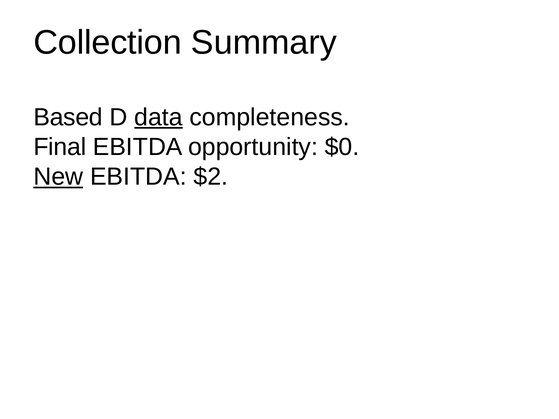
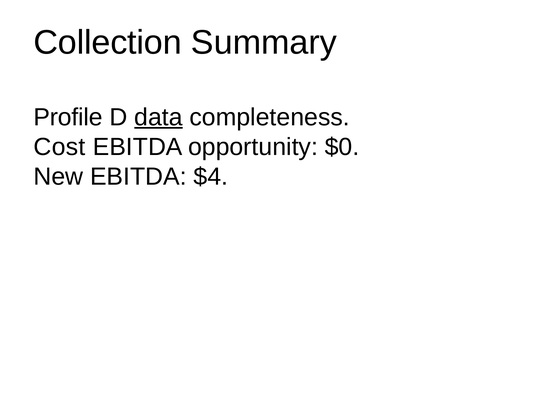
Based: Based -> Profile
Final: Final -> Cost
New underline: present -> none
$2: $2 -> $4
